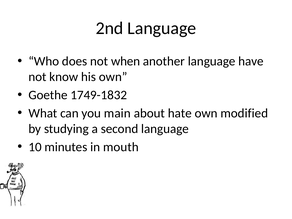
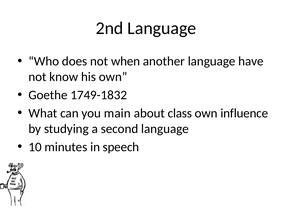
hate: hate -> class
modified: modified -> influence
mouth: mouth -> speech
